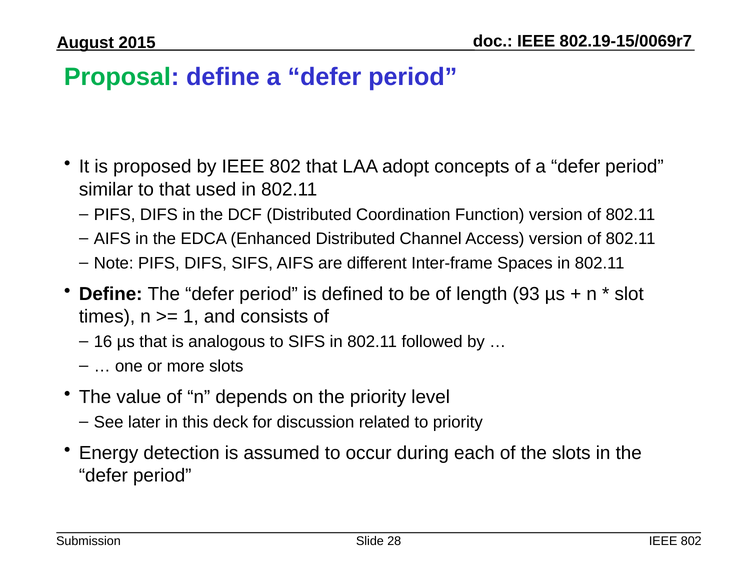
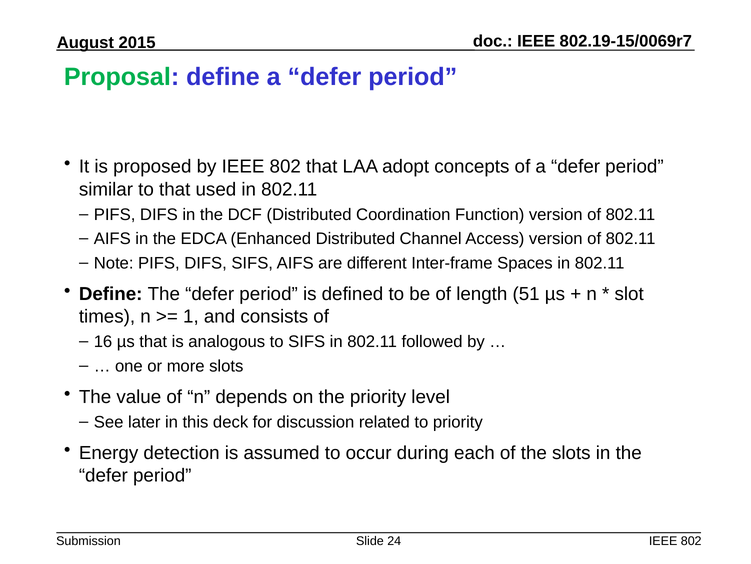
93: 93 -> 51
28: 28 -> 24
